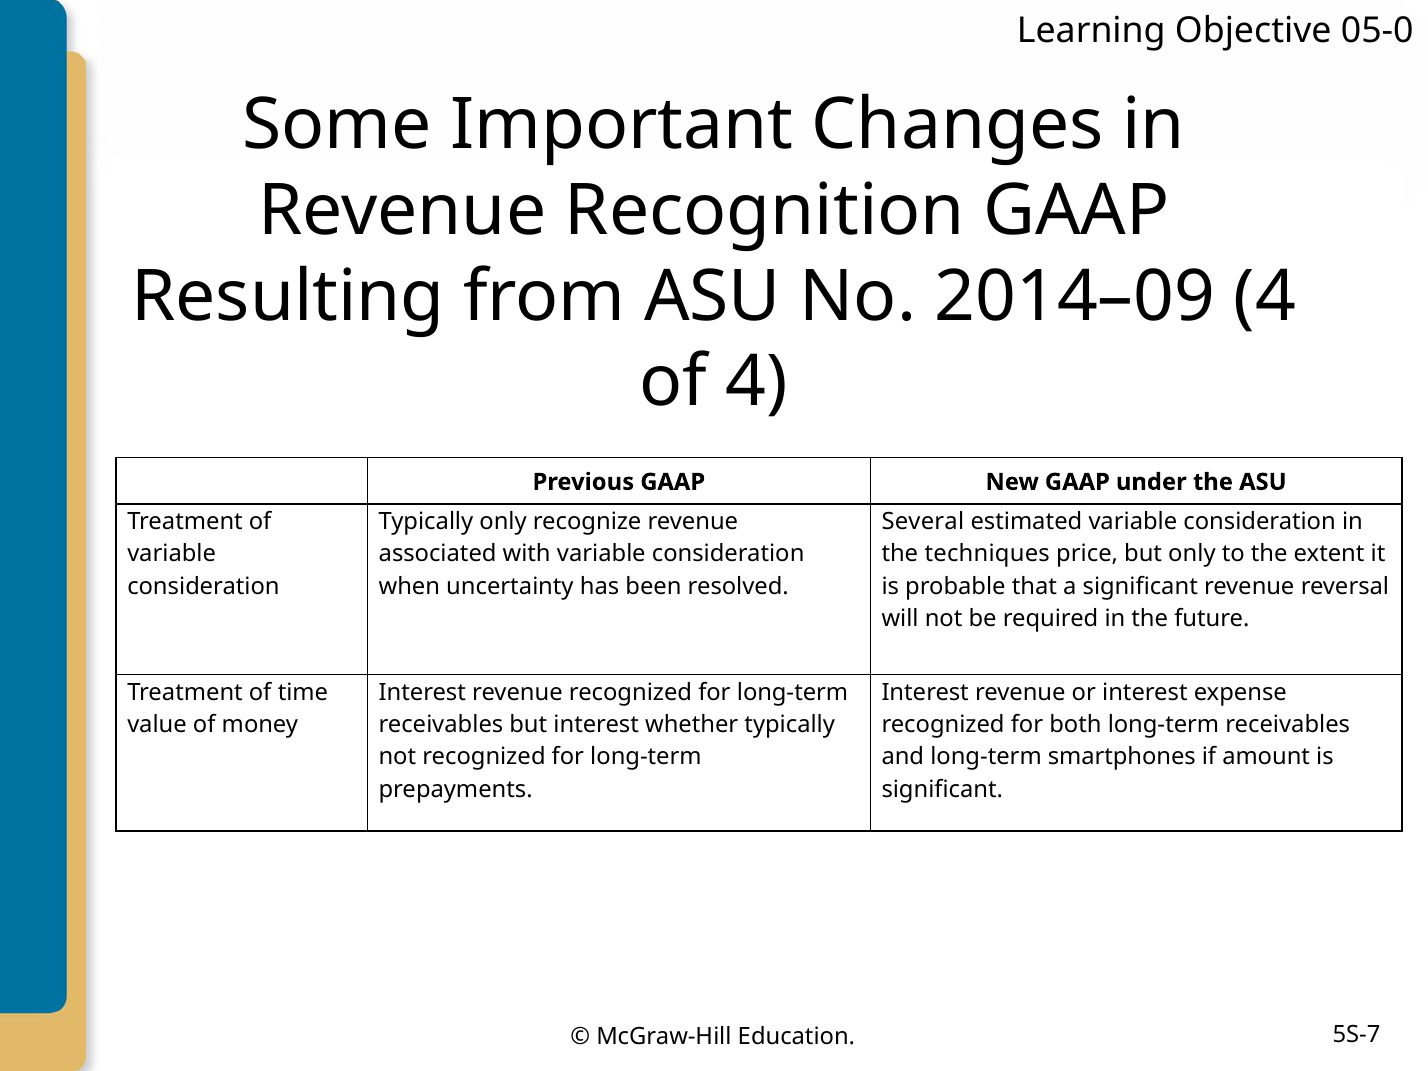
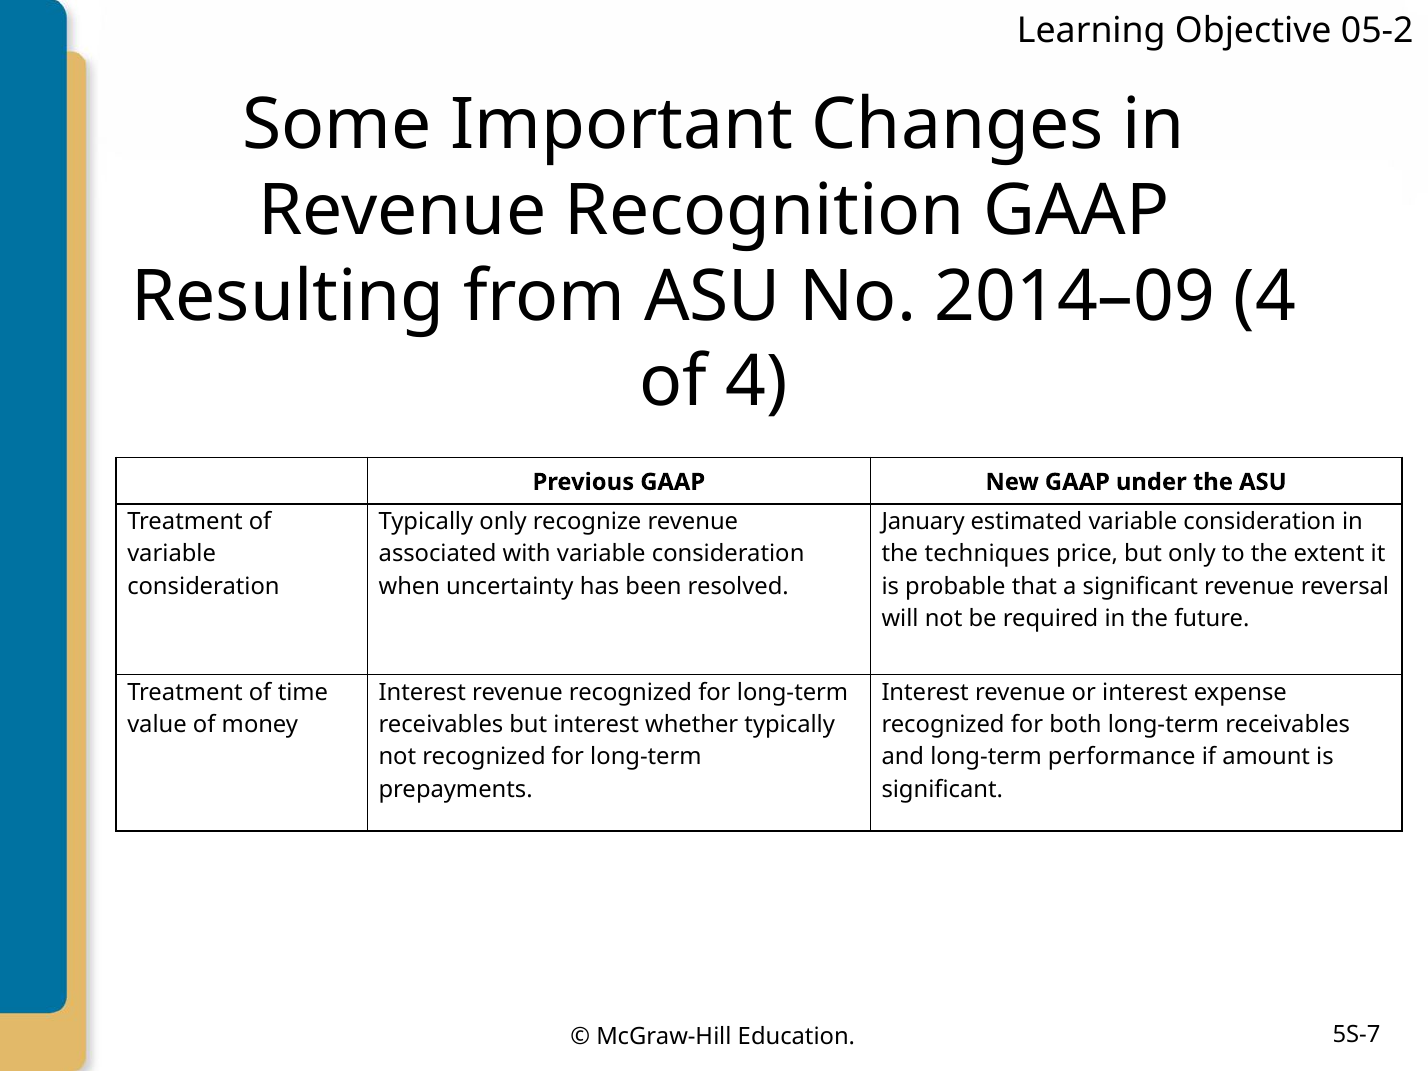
05-0: 05-0 -> 05-2
Several: Several -> January
smartphones: smartphones -> performance
